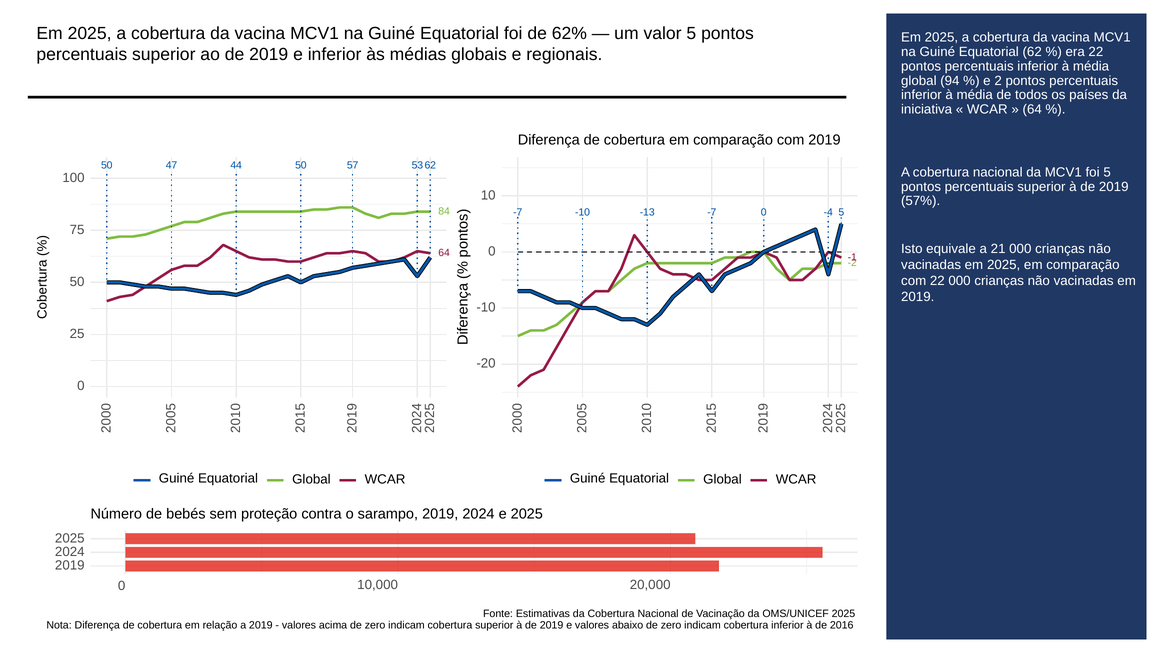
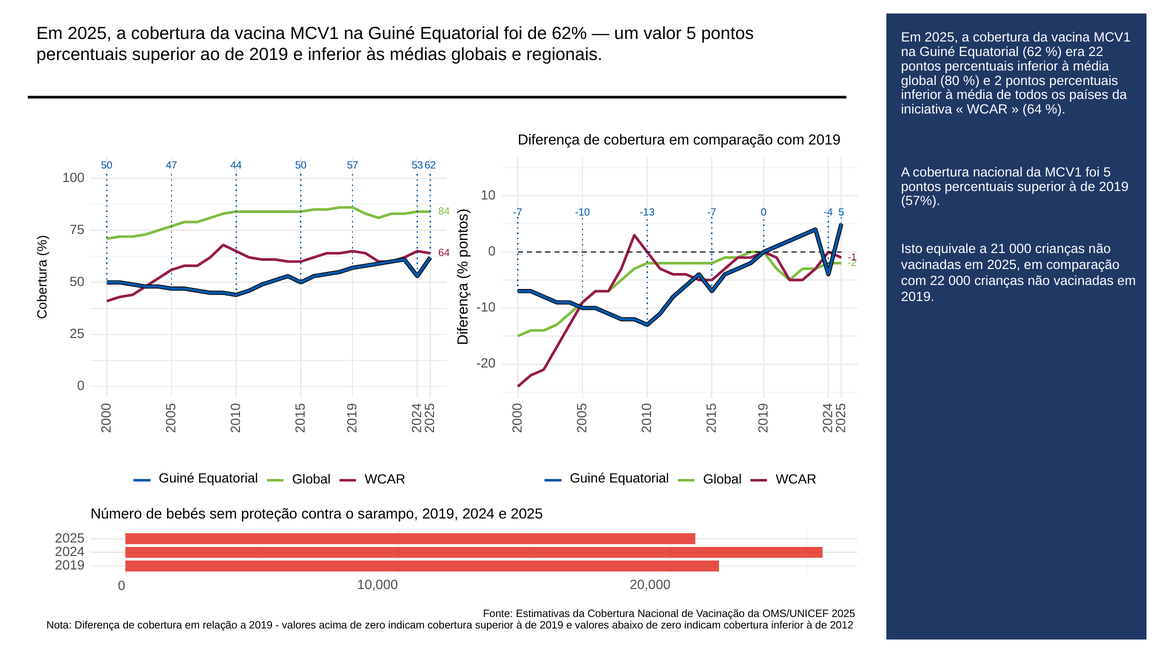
94: 94 -> 80
2016: 2016 -> 2012
